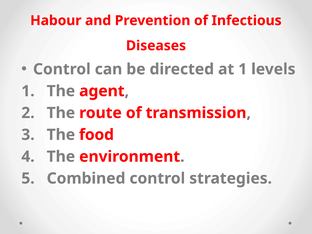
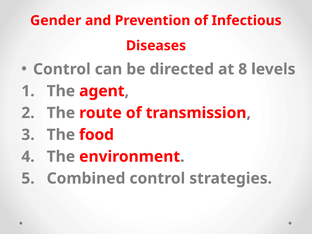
Habour: Habour -> Gender
at 1: 1 -> 8
